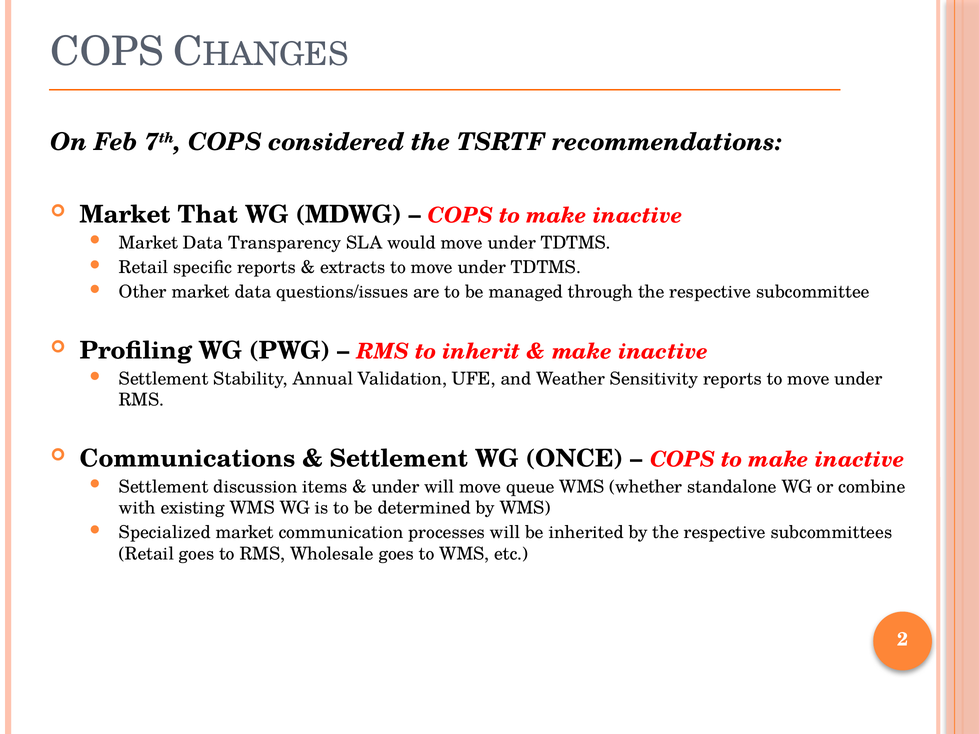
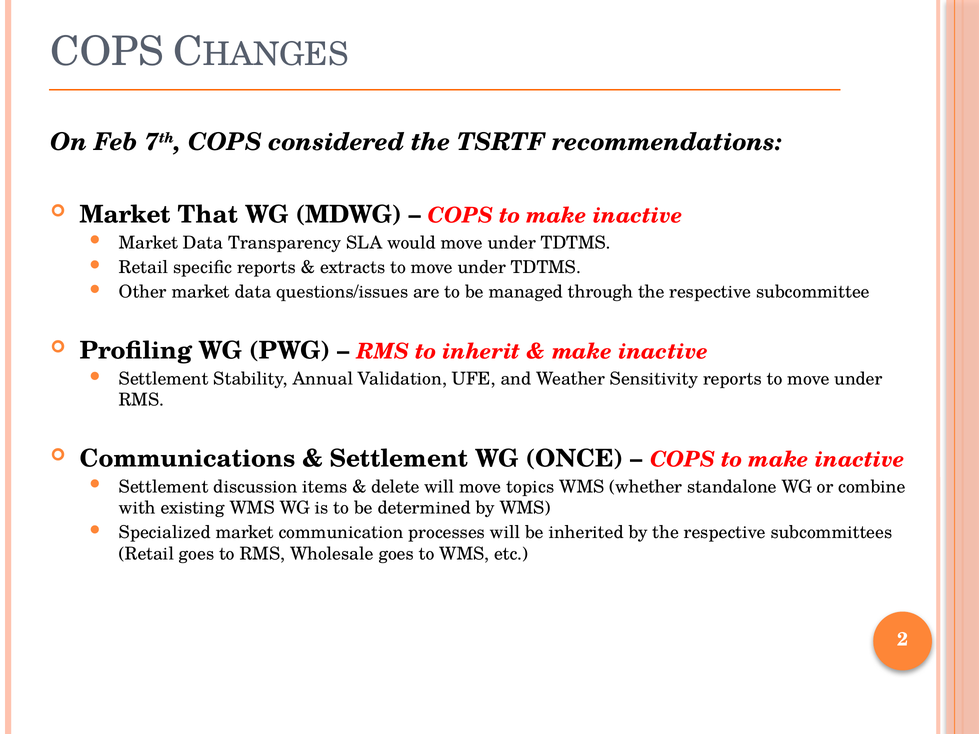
under at (395, 487): under -> delete
queue: queue -> topics
